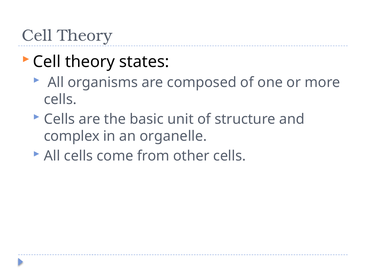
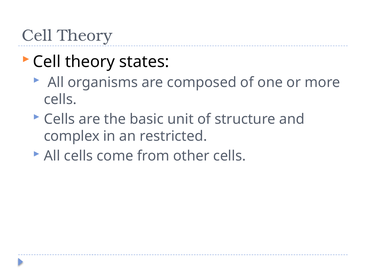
organelle: organelle -> restricted
